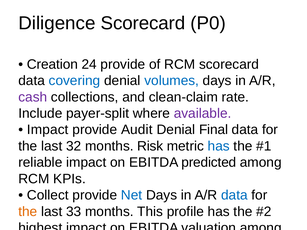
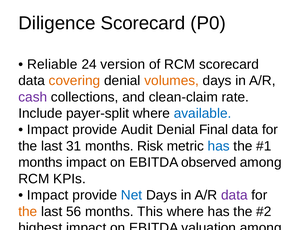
Creation: Creation -> Reliable
24 provide: provide -> version
covering colour: blue -> orange
volumes colour: blue -> orange
available colour: purple -> blue
32: 32 -> 31
reliable at (40, 163): reliable -> months
predicted: predicted -> observed
Collect at (48, 195): Collect -> Impact
data at (234, 195) colour: blue -> purple
33: 33 -> 56
This profile: profile -> where
